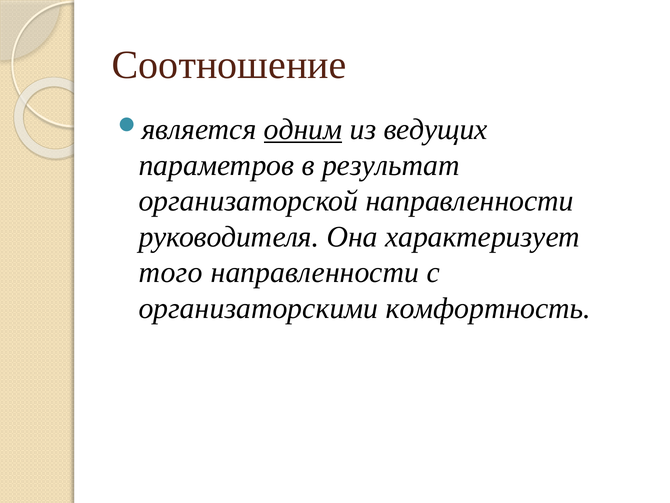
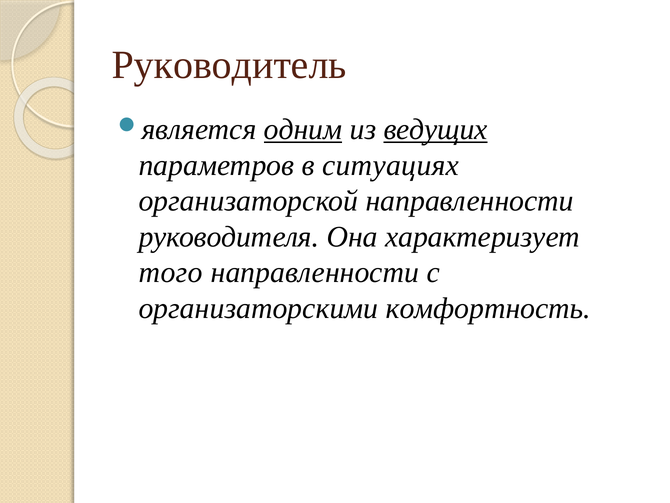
Соотношение: Соотношение -> Руководитель
ведущих underline: none -> present
результат: результат -> ситуациях
